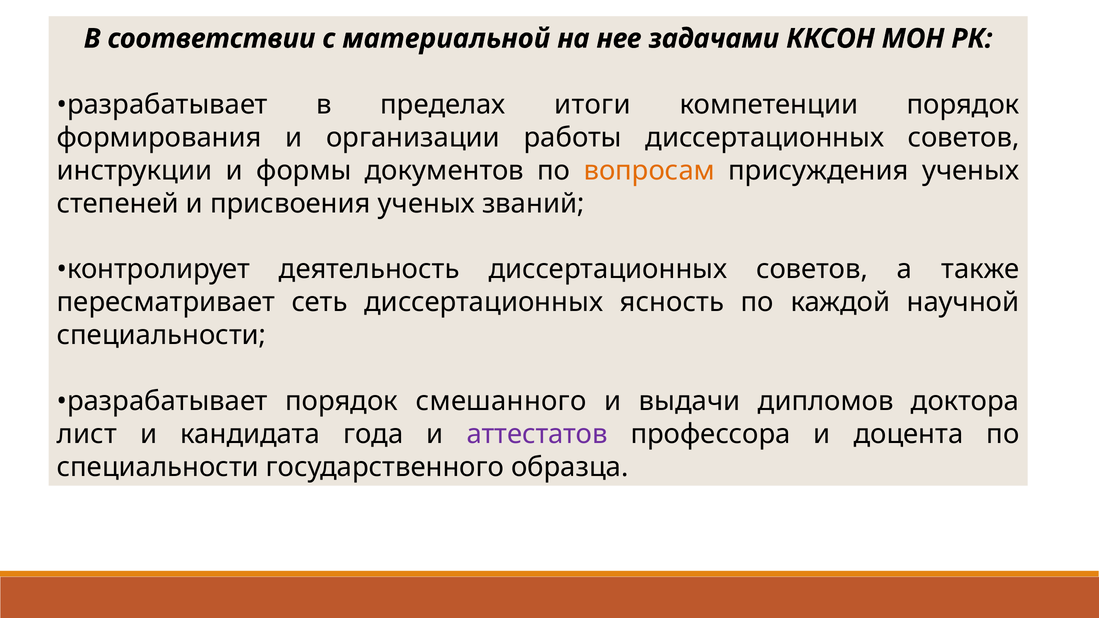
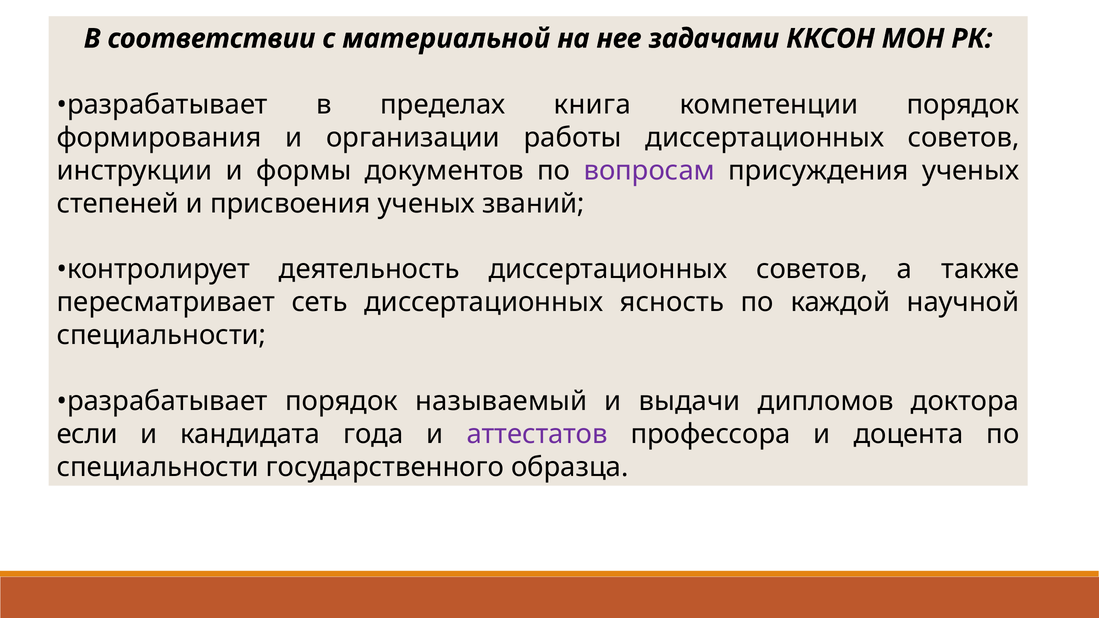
итоги: итоги -> книга
вопросам colour: orange -> purple
смешанного: смешанного -> называемый
лист: лист -> если
